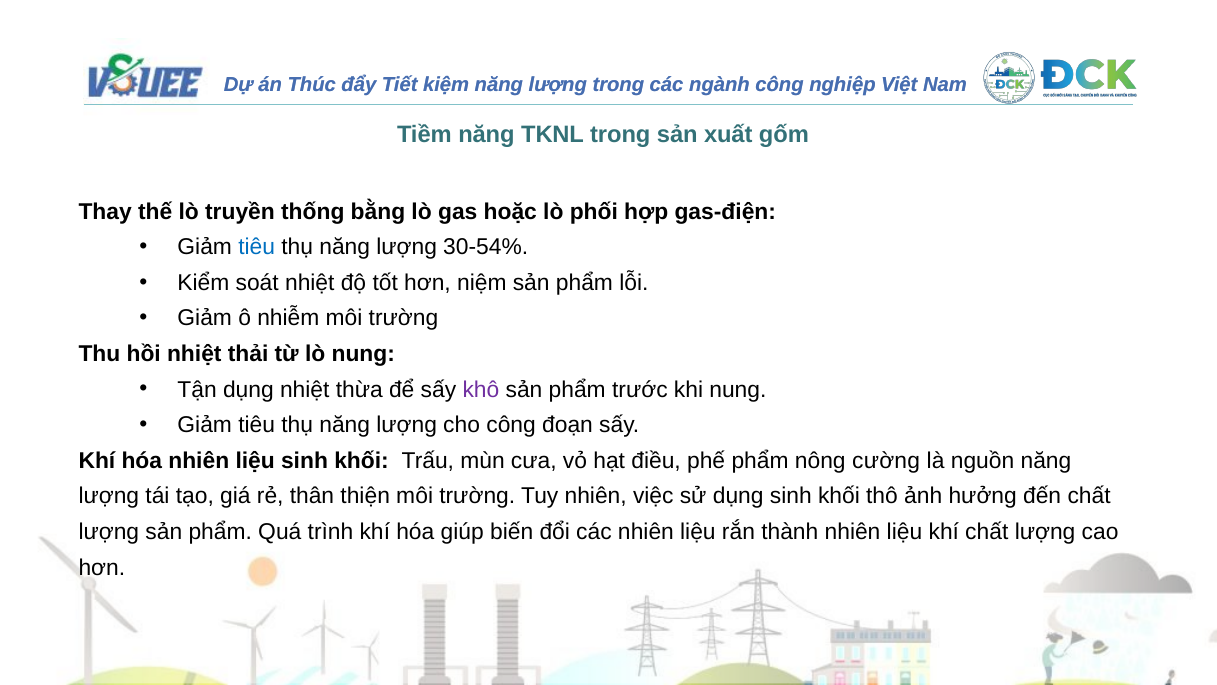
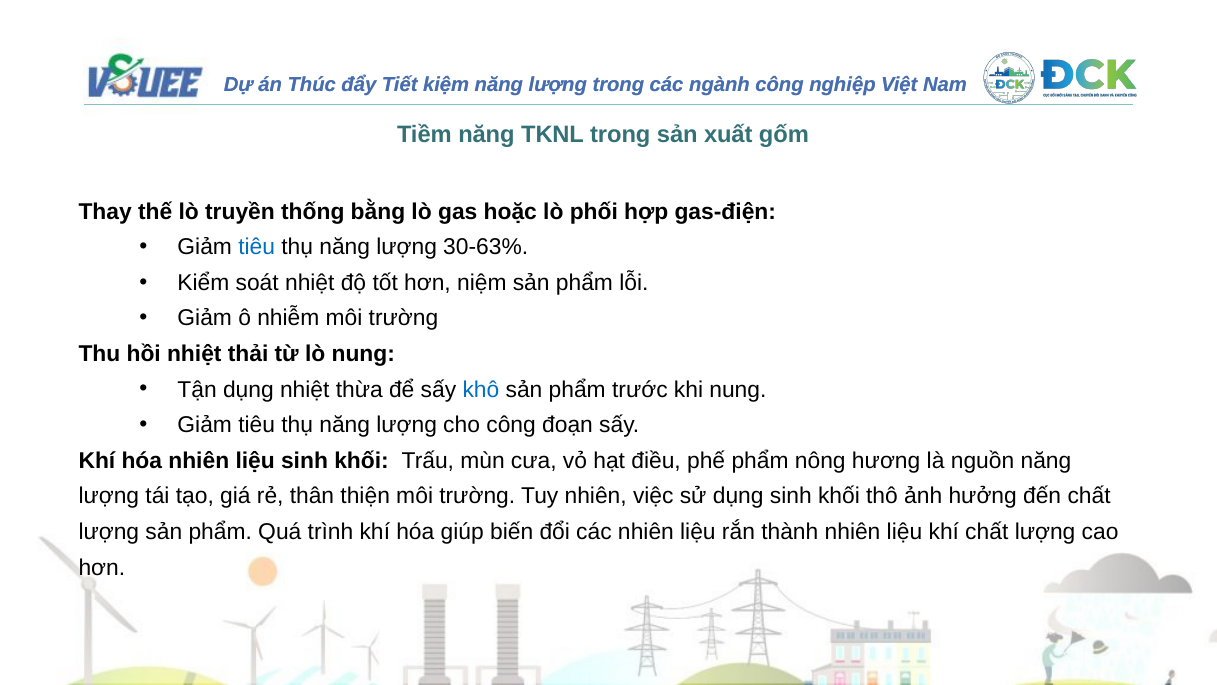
30-54%: 30-54% -> 30-63%
khô colour: purple -> blue
cường: cường -> hương
